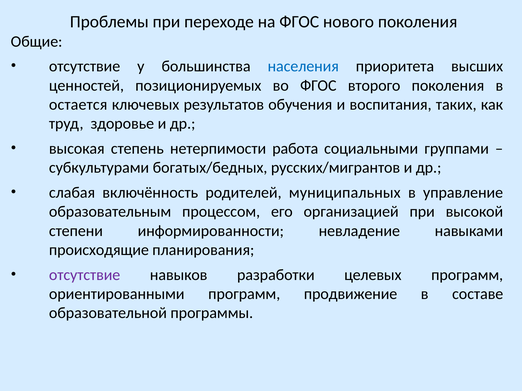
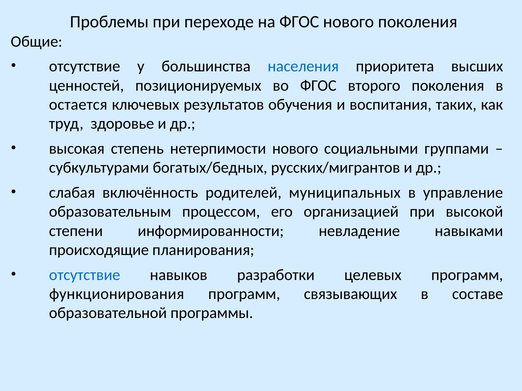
нетерпимости работа: работа -> нового
отсутствие at (85, 275) colour: purple -> blue
ориентированными: ориентированными -> функционирования
продвижение: продвижение -> связывающих
